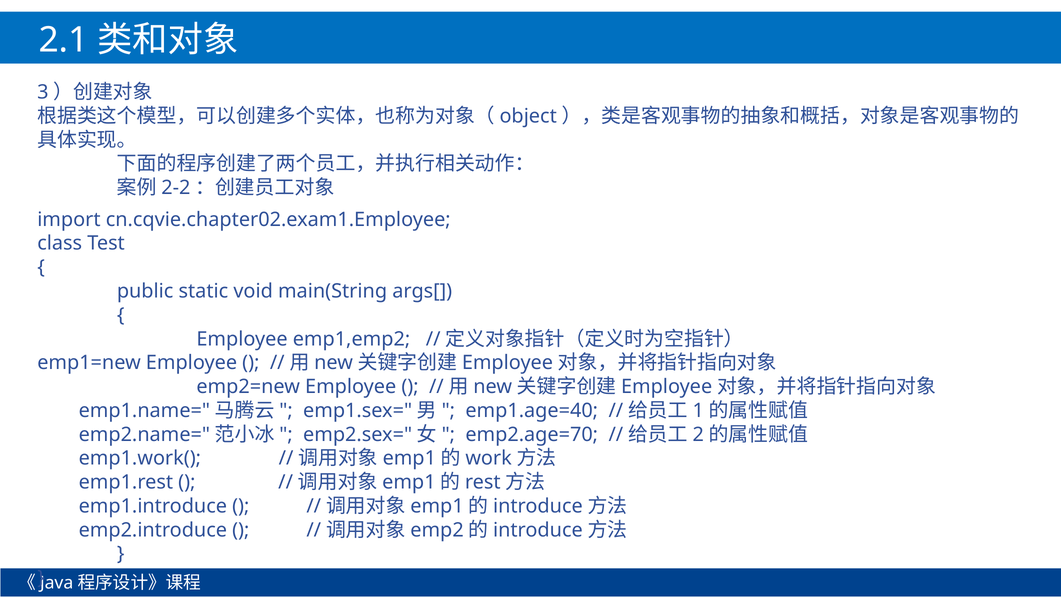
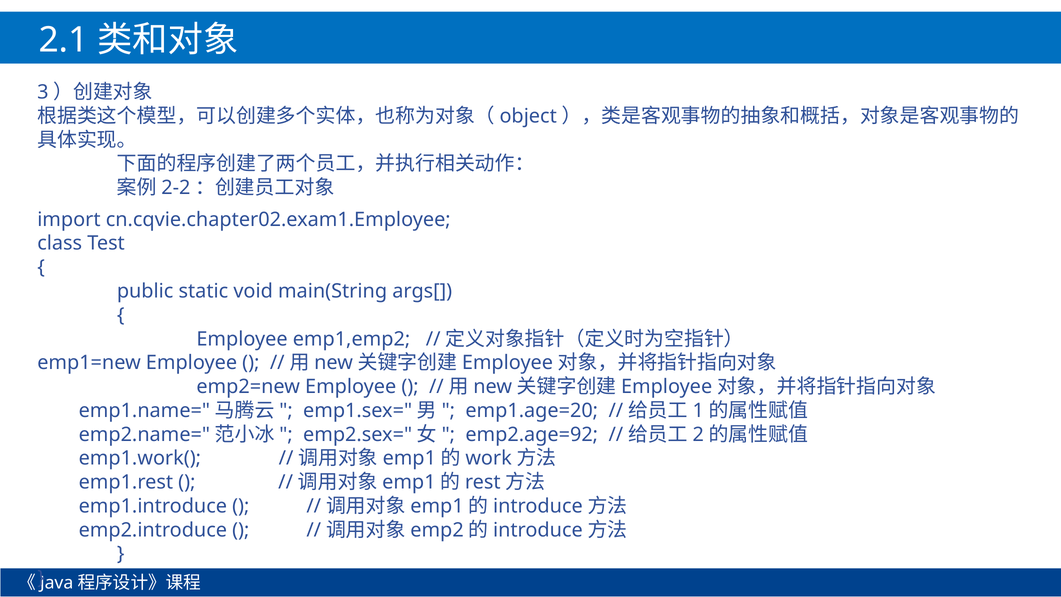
emp1.age=40: emp1.age=40 -> emp1.age=20
emp2.age=70: emp2.age=70 -> emp2.age=92
